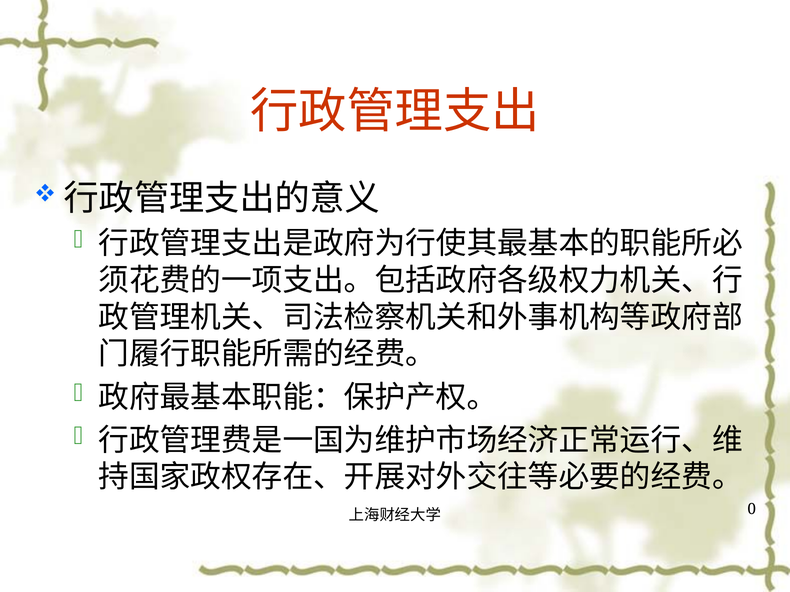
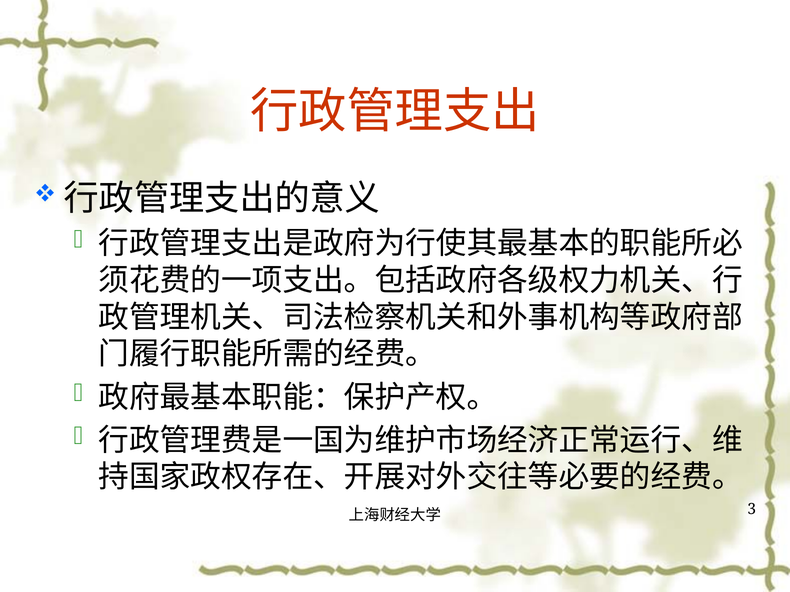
0: 0 -> 3
